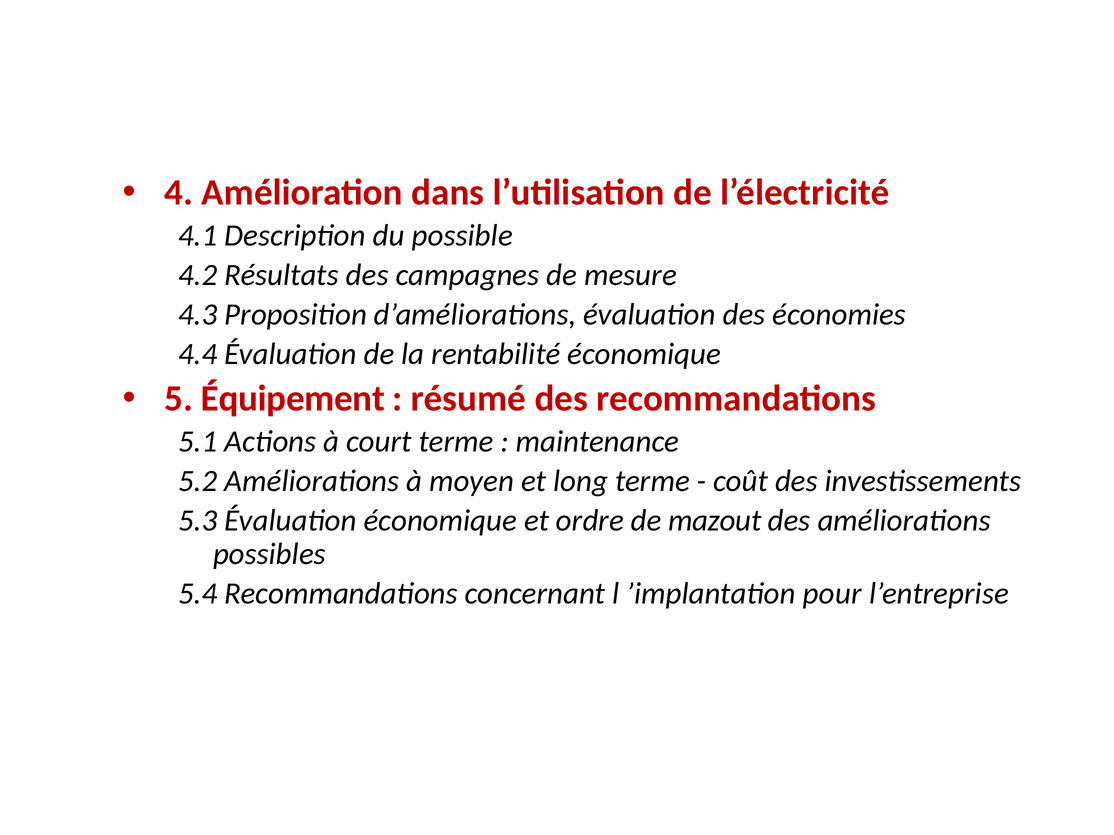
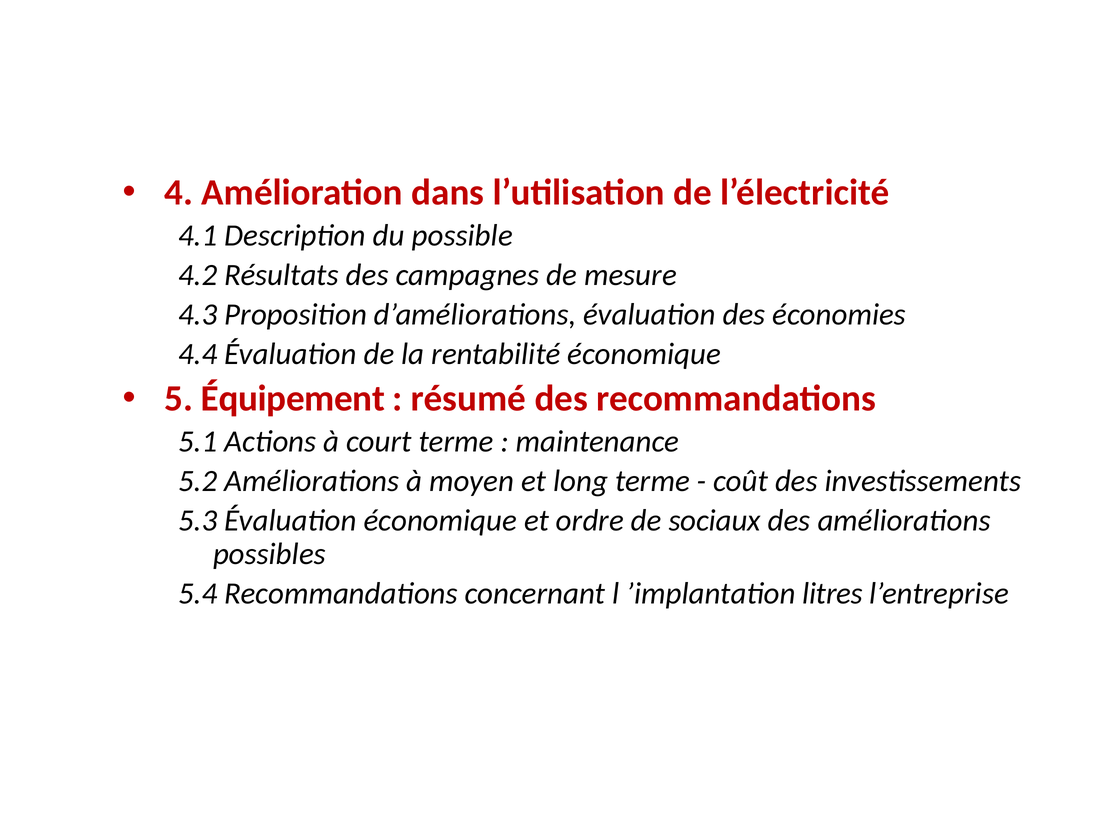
mazout: mazout -> sociaux
pour: pour -> litres
